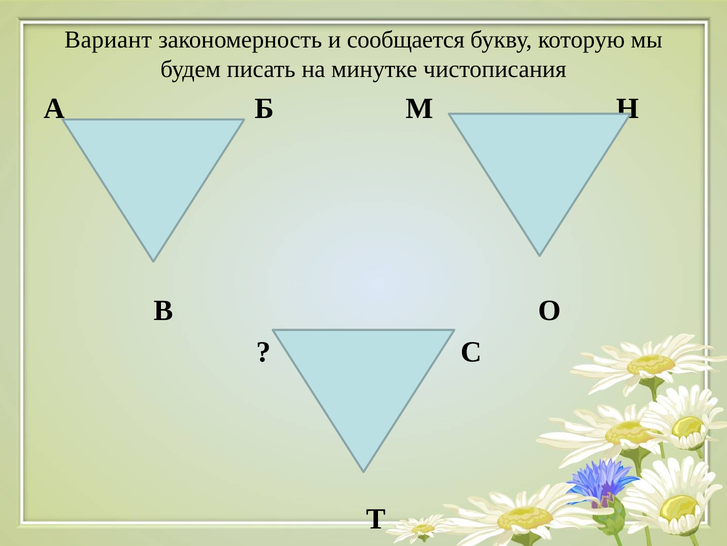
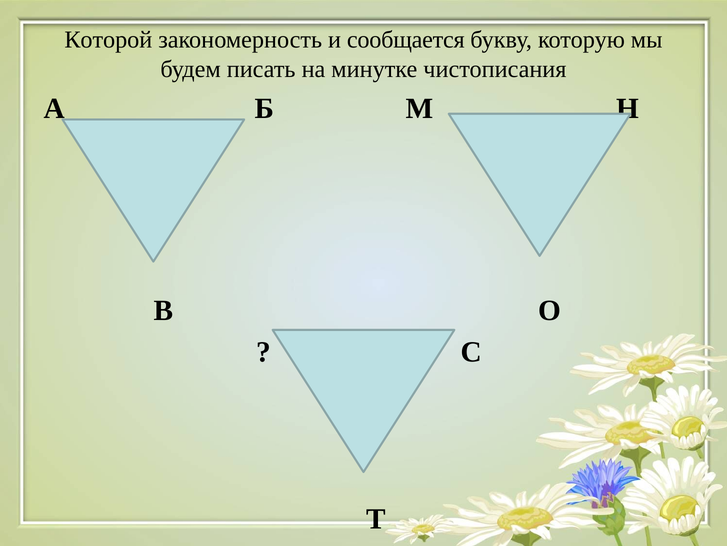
Вариант: Вариант -> Которой
